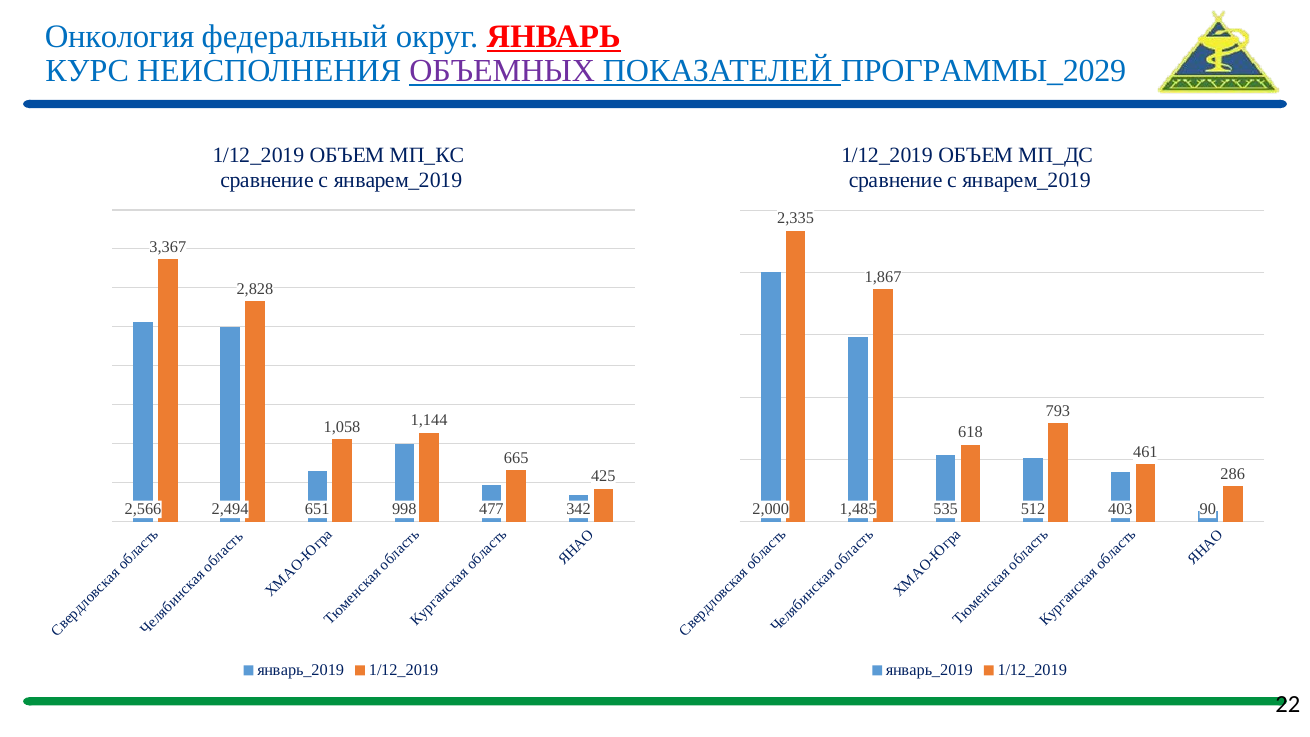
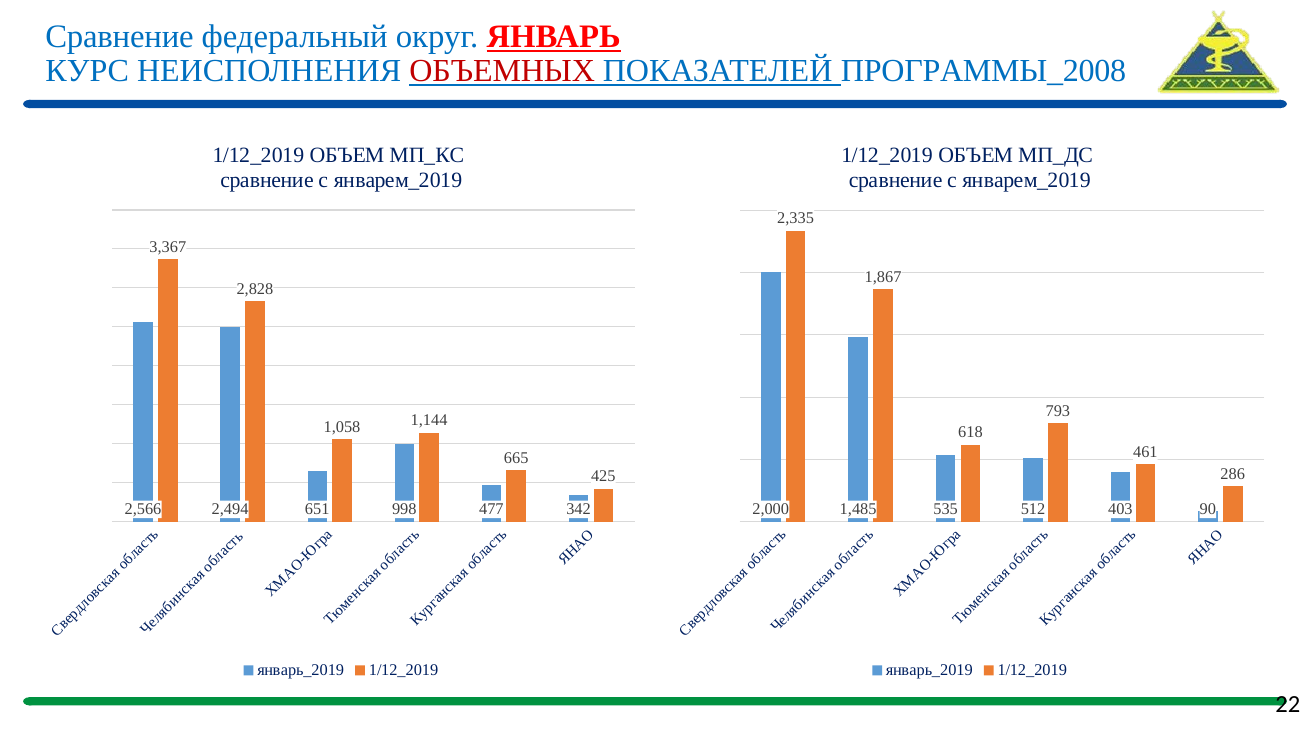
Онкология at (120, 36): Онкология -> Сравнение
ОБЪЕМНЫХ colour: purple -> red
ПРОГРАММЫ_2029: ПРОГРАММЫ_2029 -> ПРОГРАММЫ_2008
